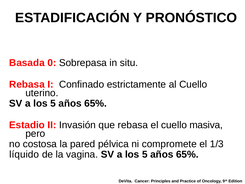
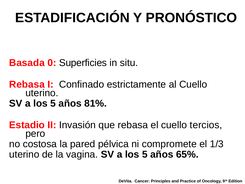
Sobrepasa: Sobrepasa -> Superficies
65% at (96, 103): 65% -> 81%
masiva: masiva -> tercios
líquido at (24, 154): líquido -> uterino
